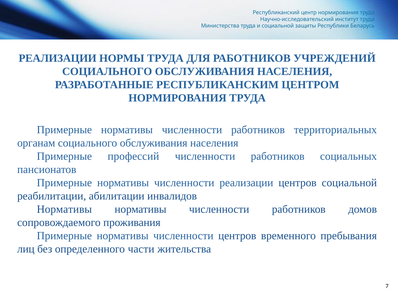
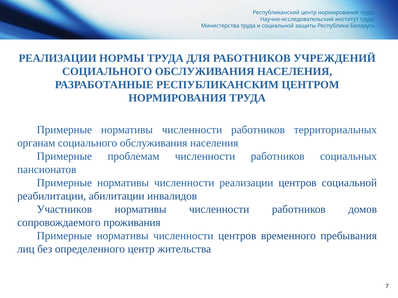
профессий: профессий -> проблемам
Нормативы at (64, 210): Нормативы -> Участников
определенного части: части -> центр
